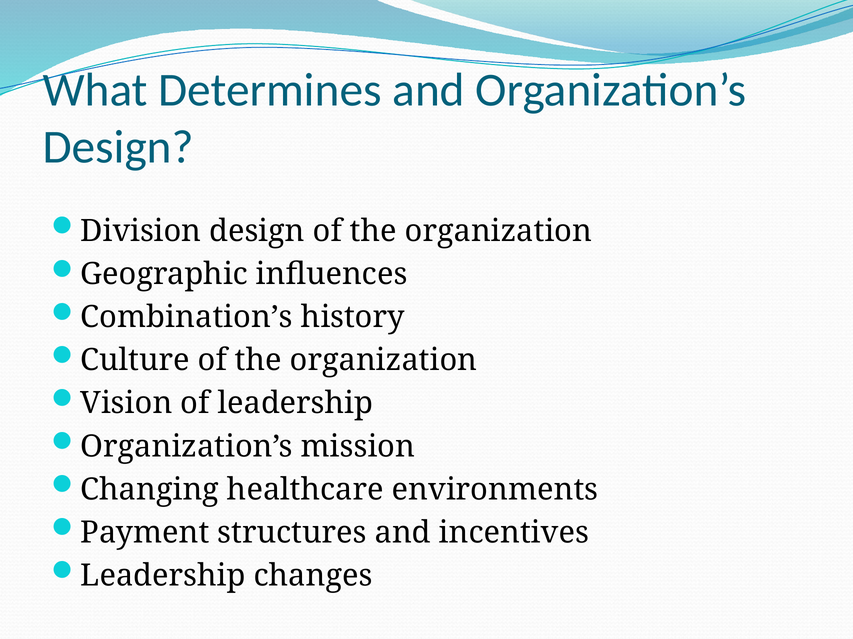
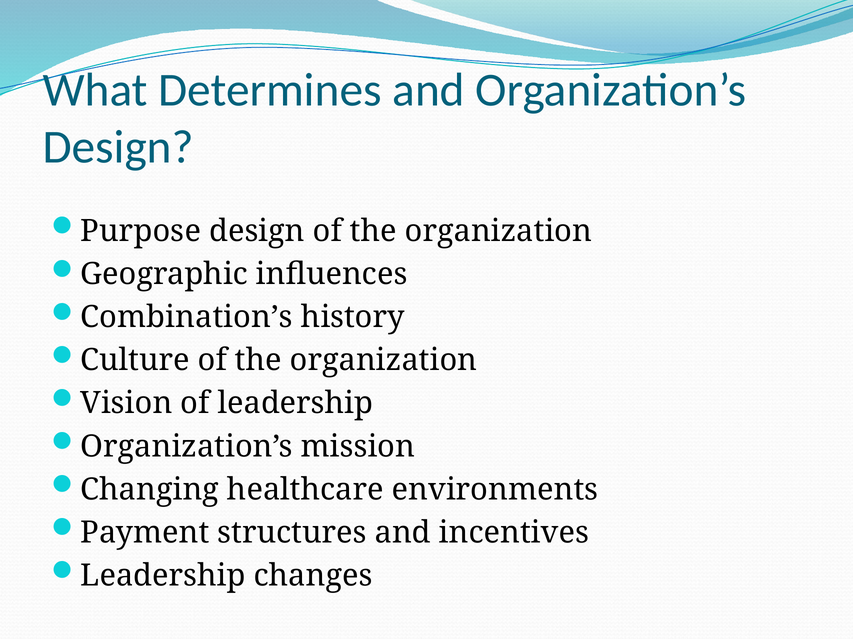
Division: Division -> Purpose
